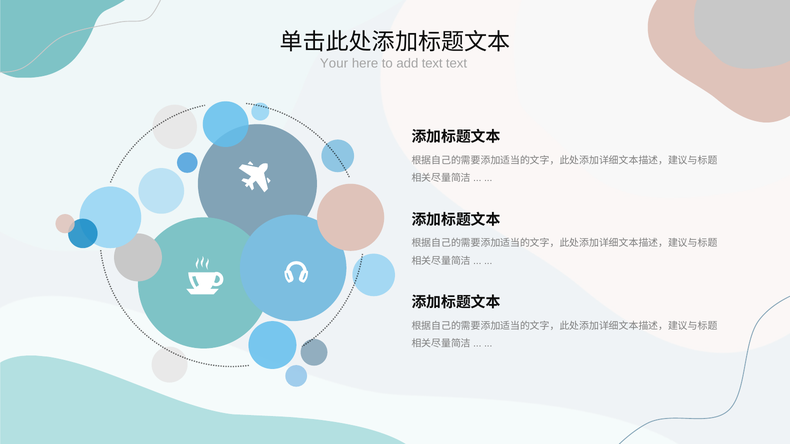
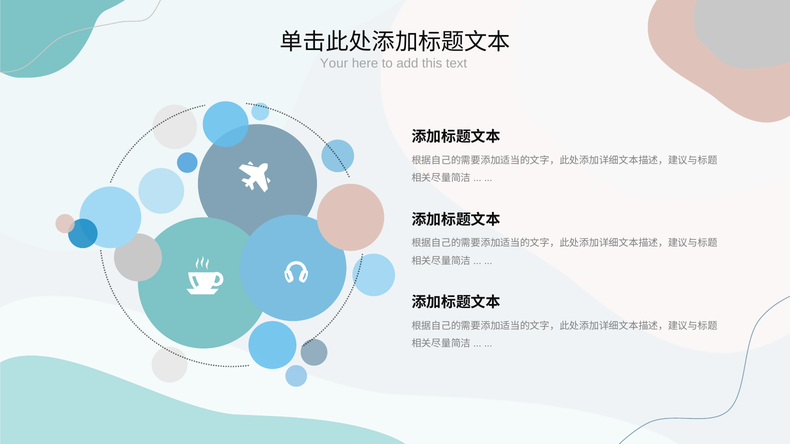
add text: text -> this
